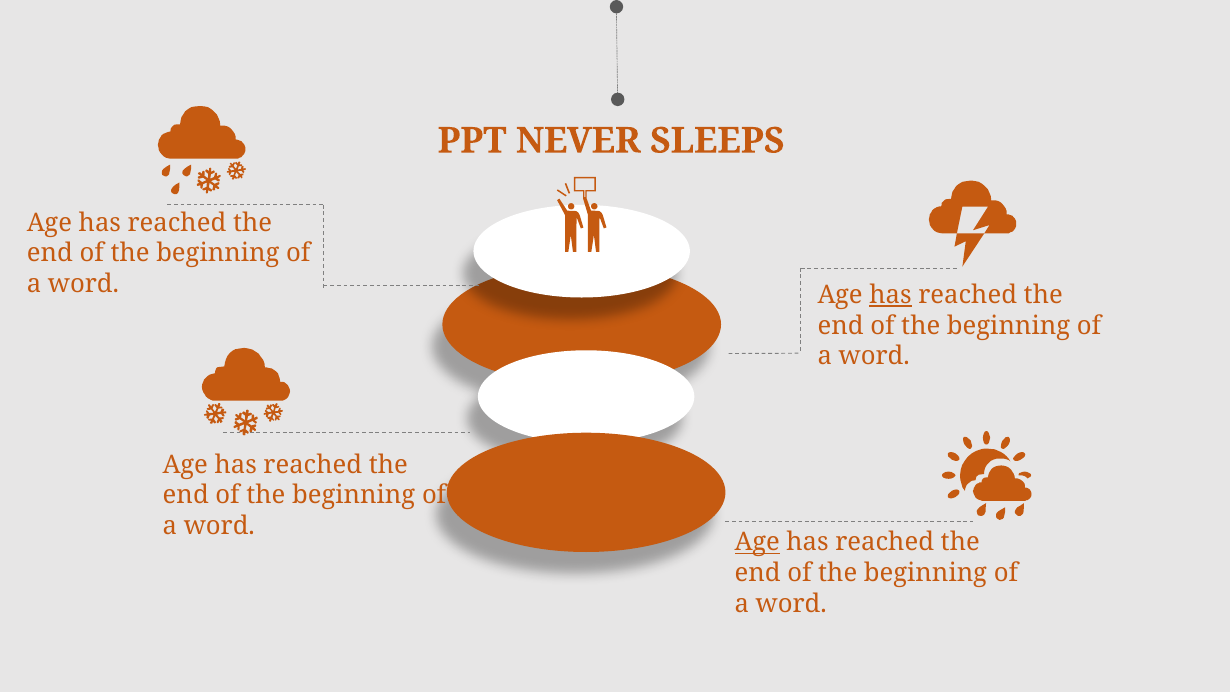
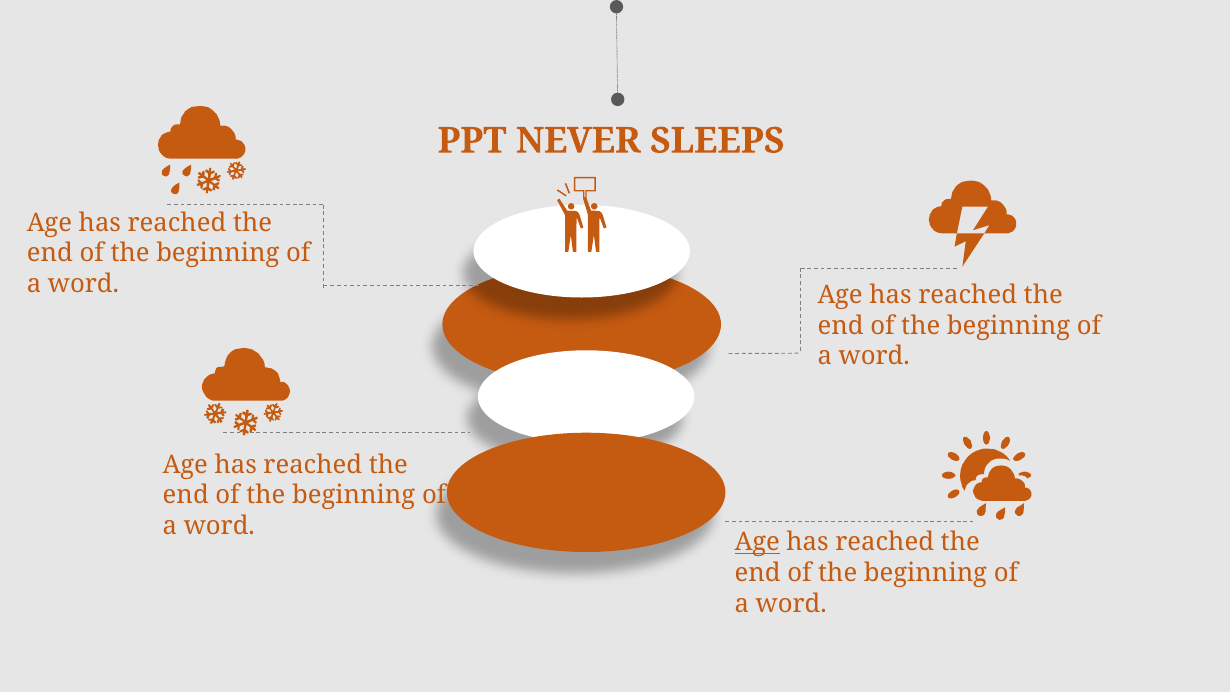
has at (891, 295) underline: present -> none
